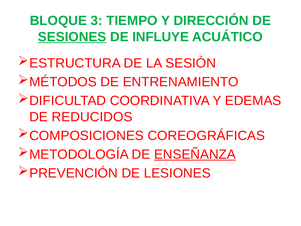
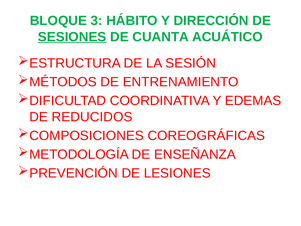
TIEMPO: TIEMPO -> HÁBITO
INFLUYE: INFLUYE -> CUANTA
ENSEÑANZA underline: present -> none
